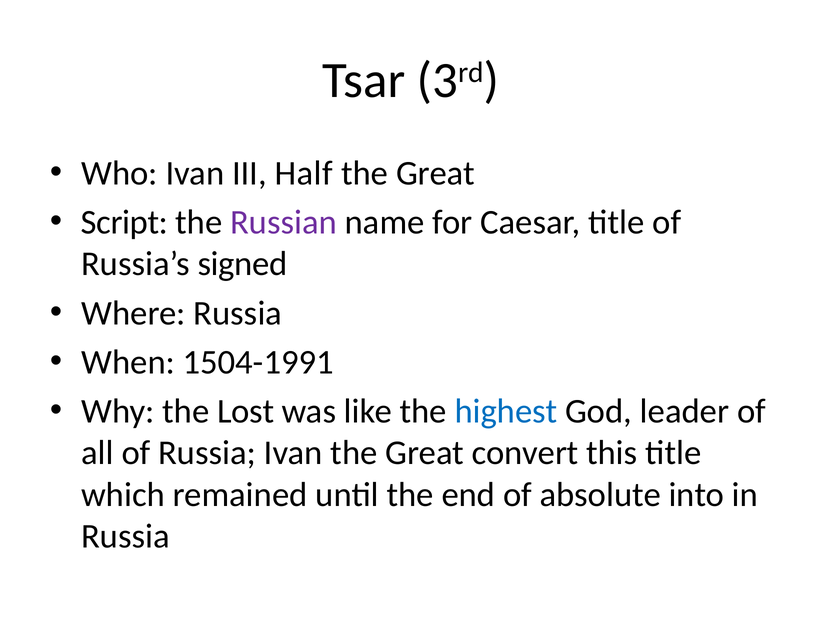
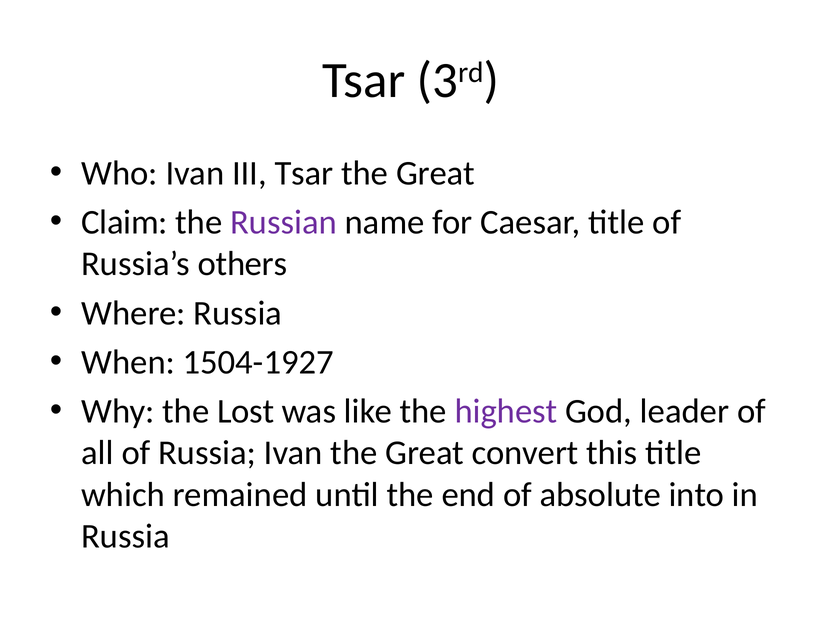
III Half: Half -> Tsar
Script: Script -> Claim
signed: signed -> others
1504-1991: 1504-1991 -> 1504-1927
highest colour: blue -> purple
